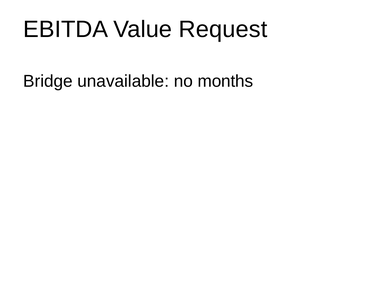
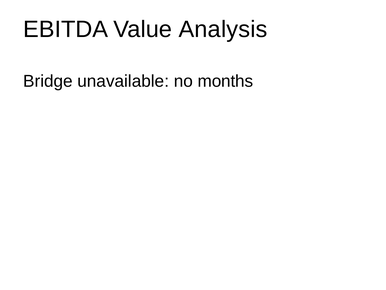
Request: Request -> Analysis
